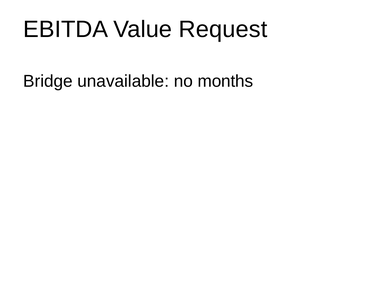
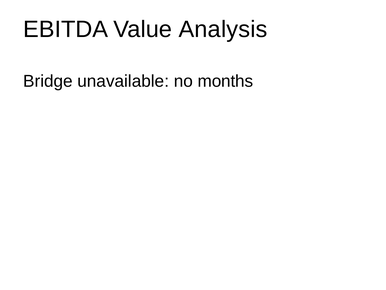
Request: Request -> Analysis
